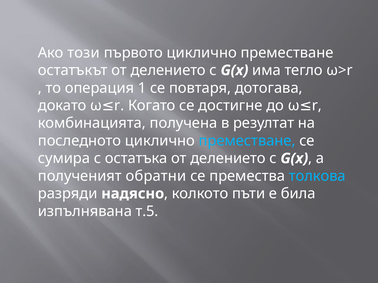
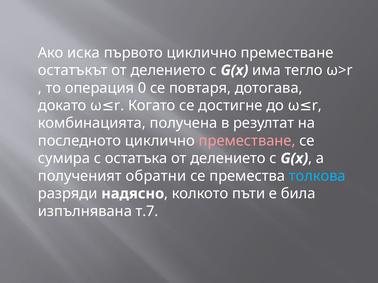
този: този -> иска
1: 1 -> 0
преместване at (247, 141) colour: light blue -> pink
т.5: т.5 -> т.7
